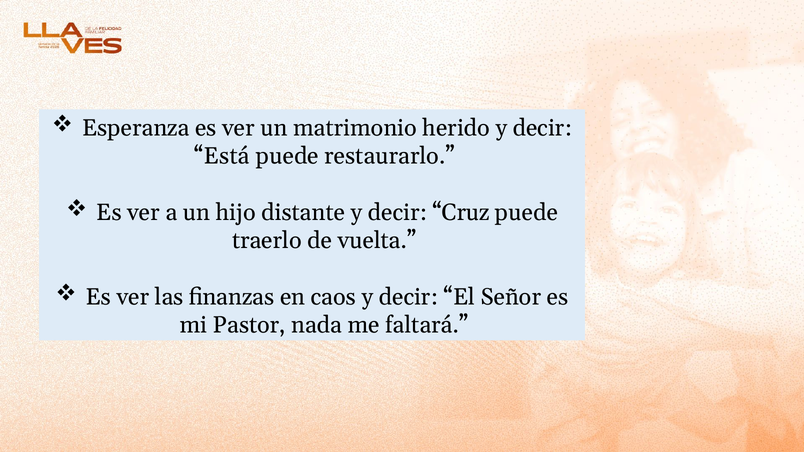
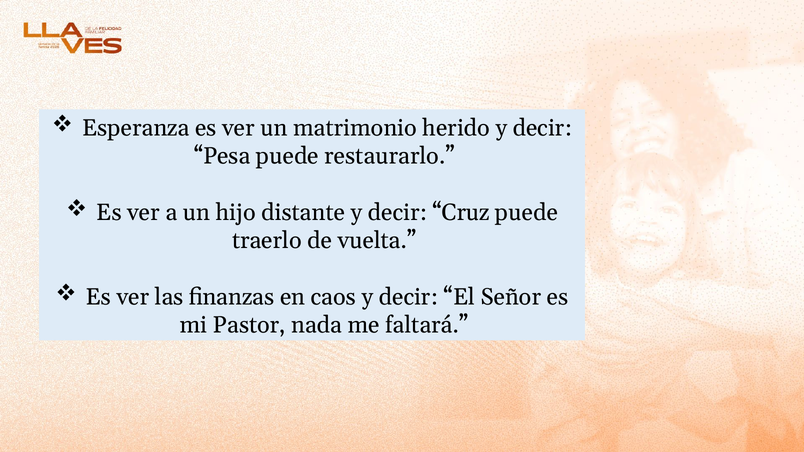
Está: Está -> Pesa
